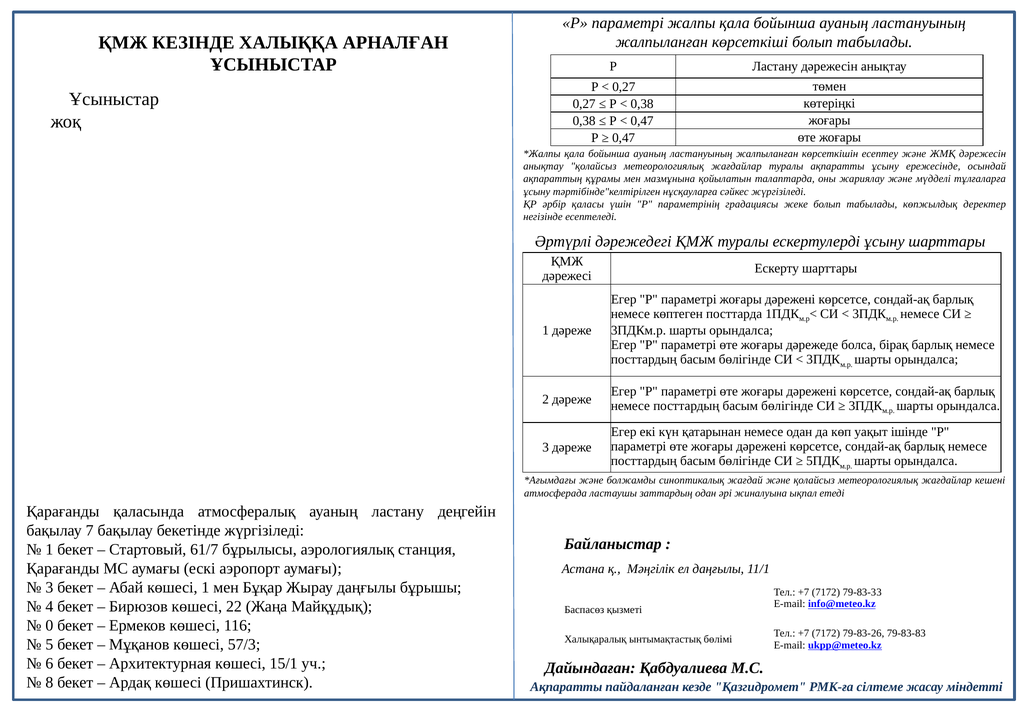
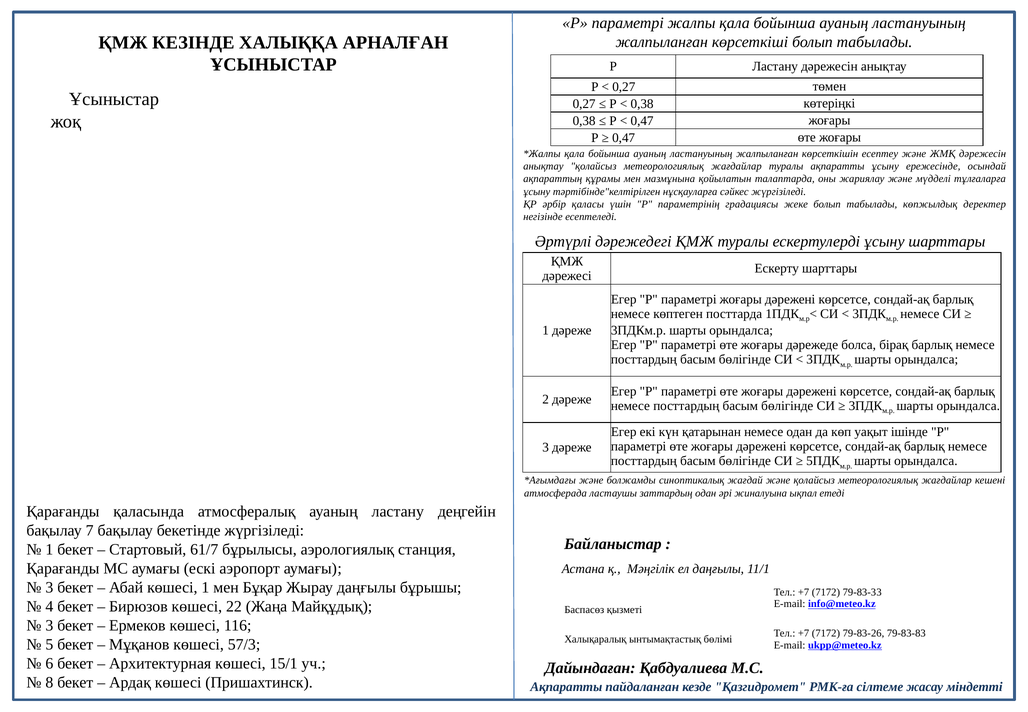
0 at (49, 625): 0 -> 3
